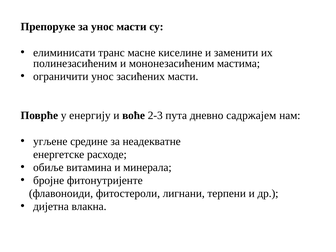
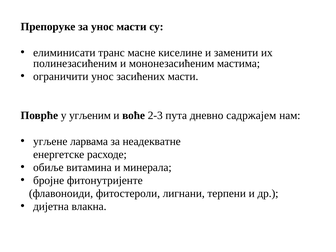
енергију: енергију -> угљеним
средине: средине -> ларвама
